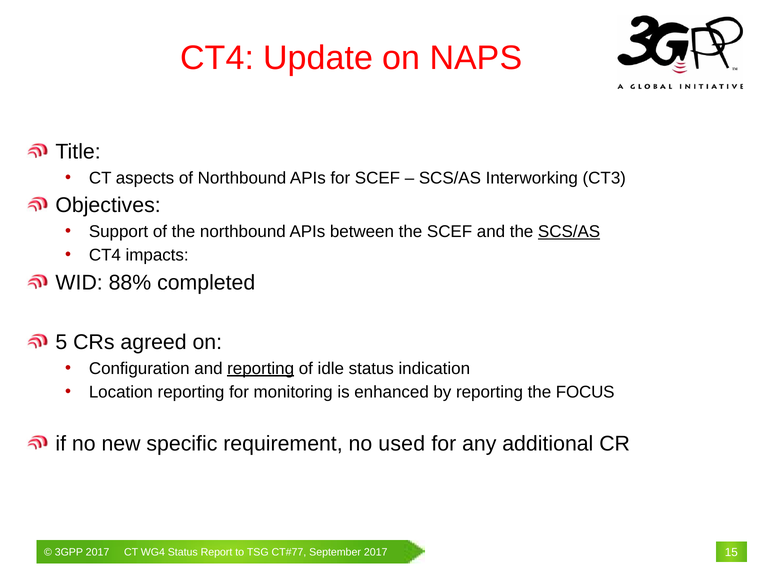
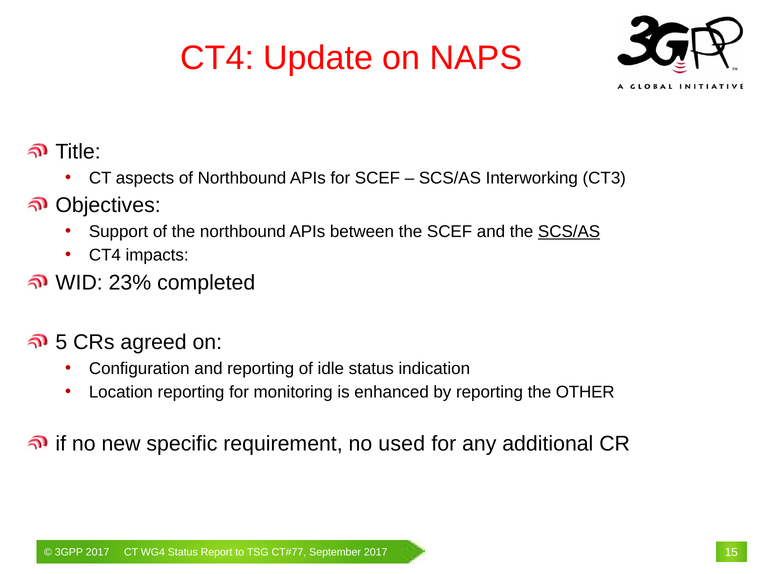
88%: 88% -> 23%
reporting at (261, 368) underline: present -> none
FOCUS: FOCUS -> OTHER
